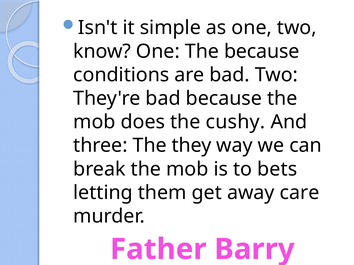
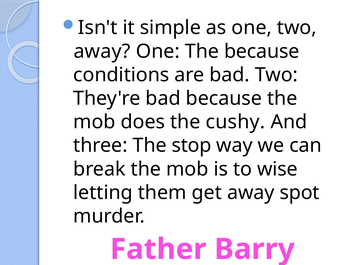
know at (102, 51): know -> away
they: they -> stop
bets: bets -> wise
care: care -> spot
